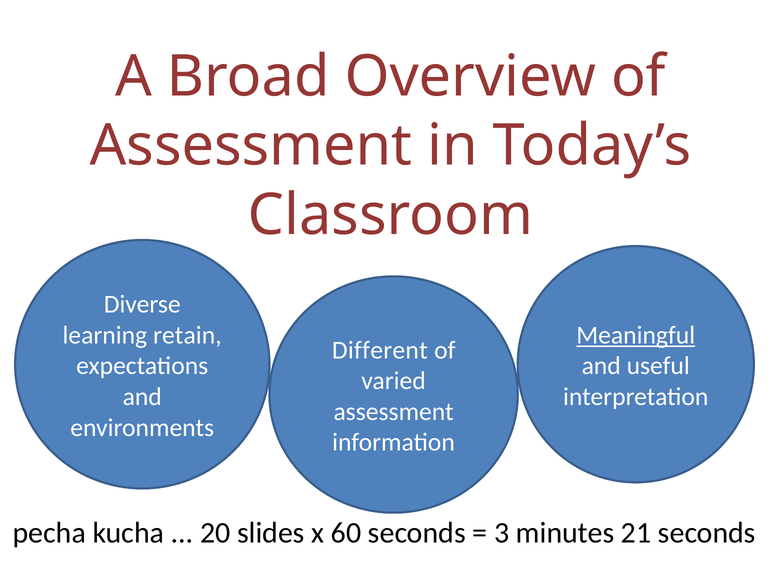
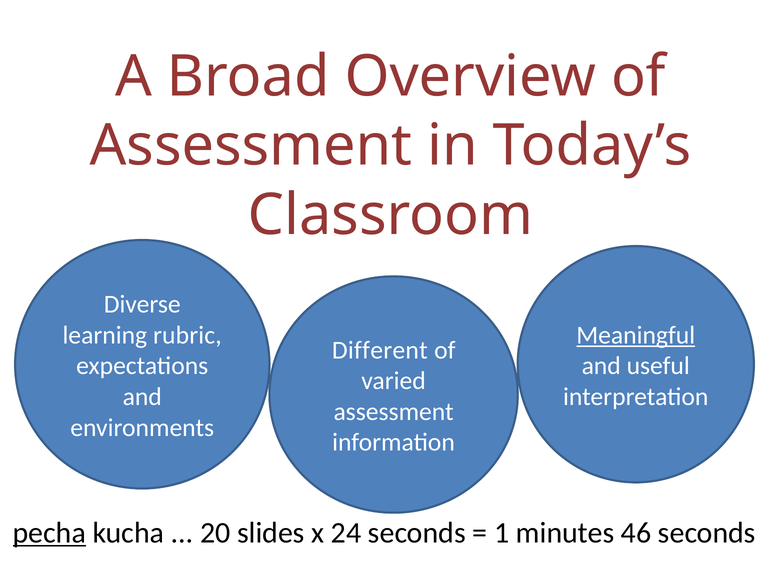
retain: retain -> rubric
pecha underline: none -> present
60: 60 -> 24
3: 3 -> 1
21: 21 -> 46
